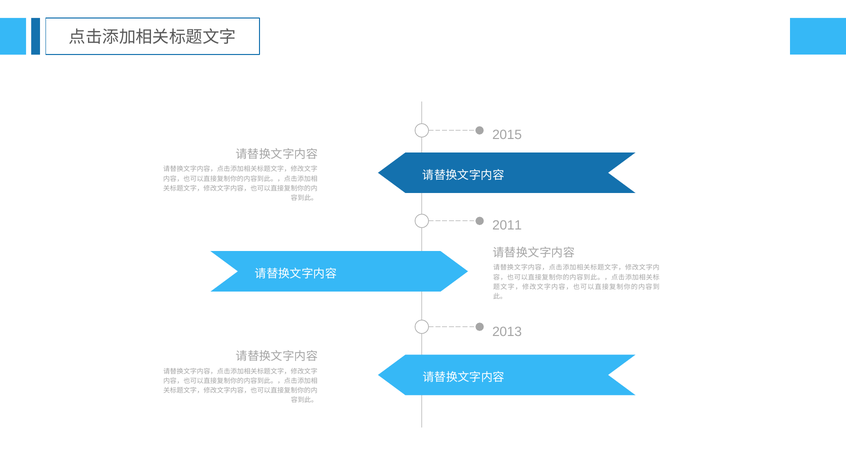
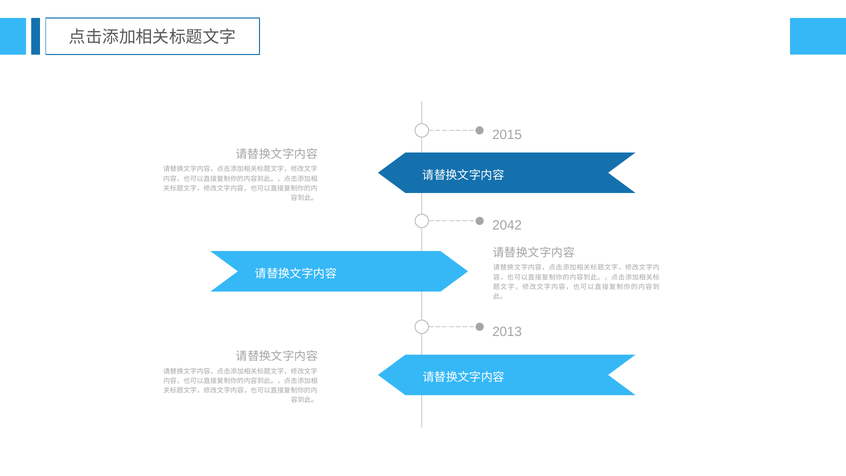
2011: 2011 -> 2042
